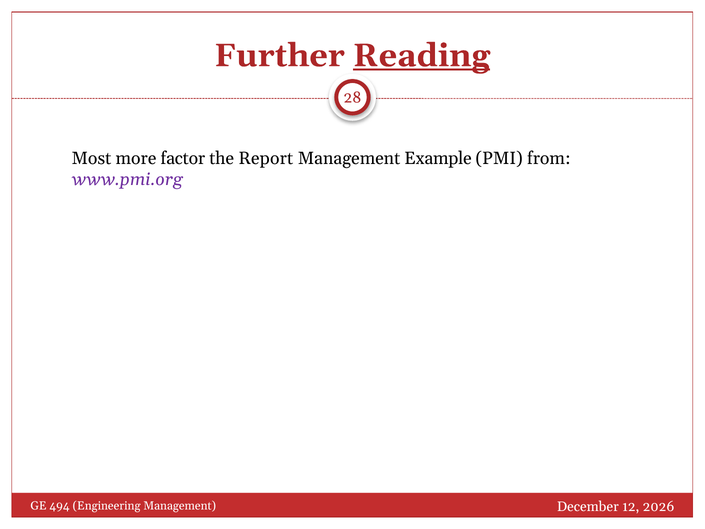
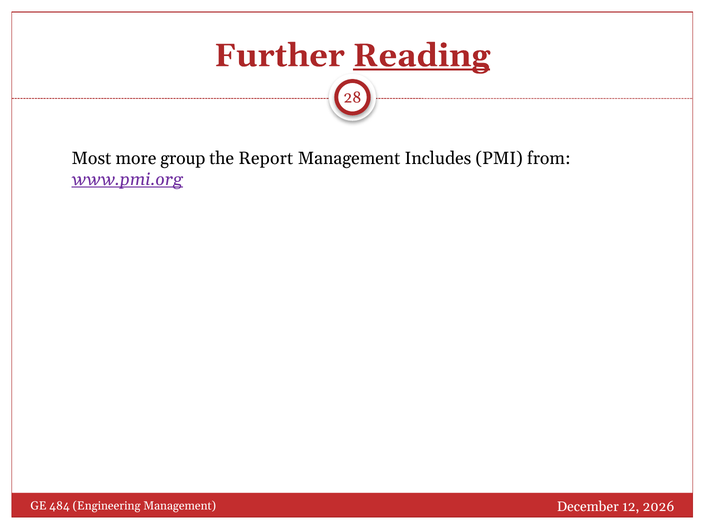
factor: factor -> group
Example: Example -> Includes
www.pmi.org underline: none -> present
494: 494 -> 484
